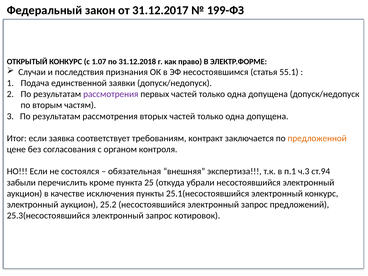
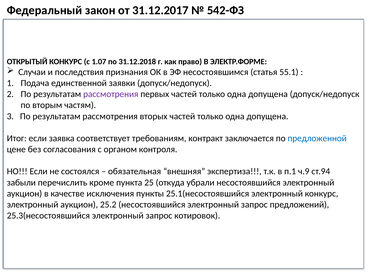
199-ФЗ: 199-ФЗ -> 542-ФЗ
предложенной colour: orange -> blue
ч.3: ч.3 -> ч.9
